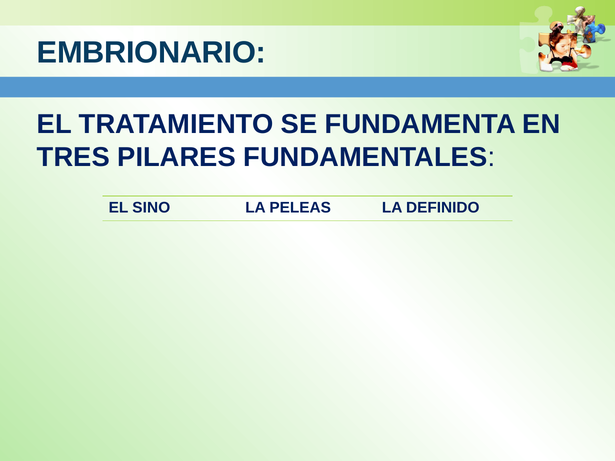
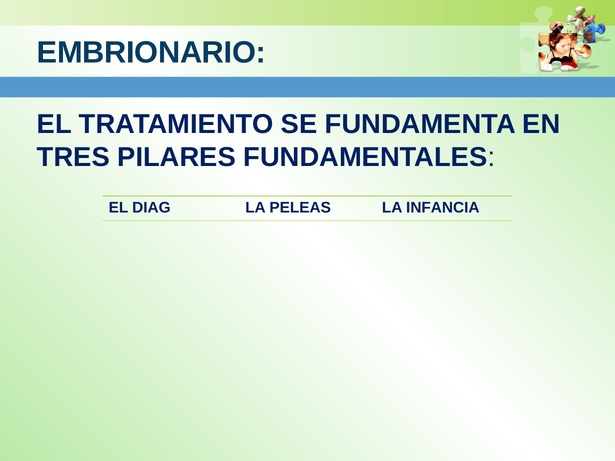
SINO: SINO -> DIAG
DEFINIDO: DEFINIDO -> INFANCIA
